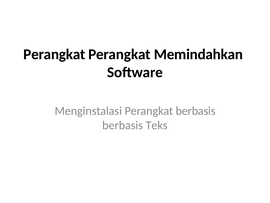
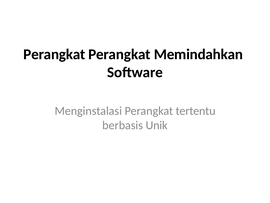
Perangkat berbasis: berbasis -> tertentu
Teks: Teks -> Unik
